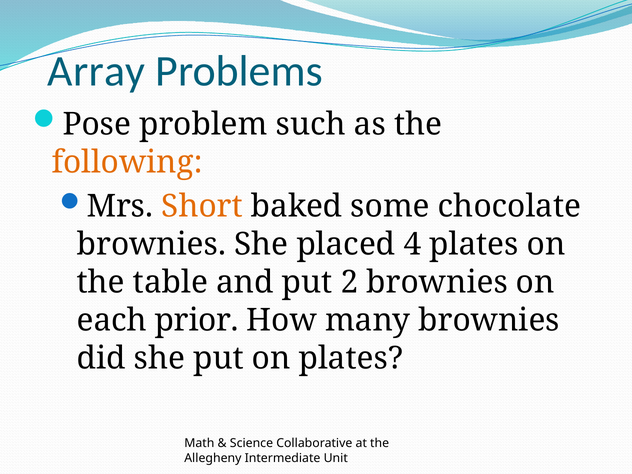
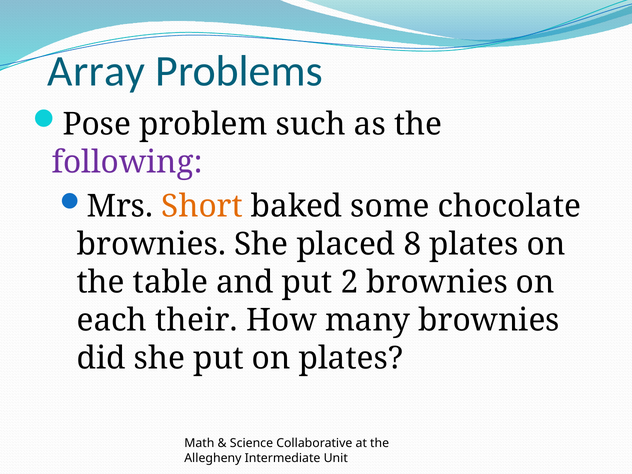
following colour: orange -> purple
4: 4 -> 8
prior: prior -> their
